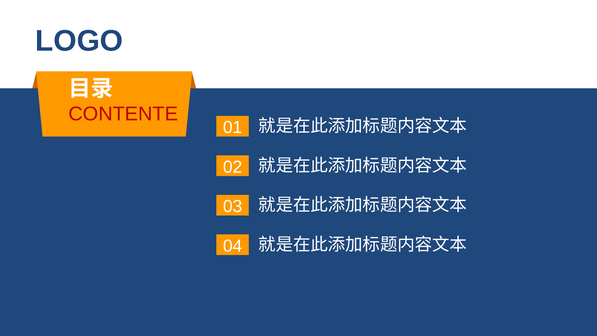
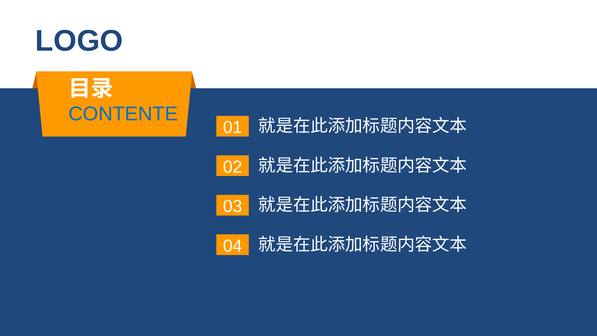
CONTENTE colour: red -> blue
